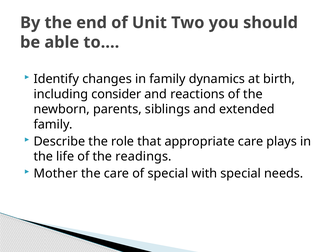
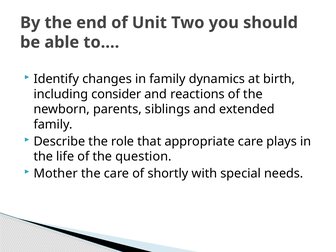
readings: readings -> question
of special: special -> shortly
